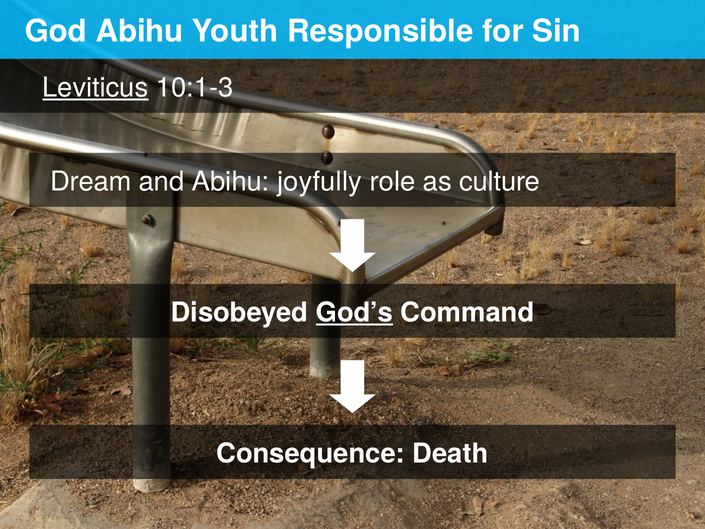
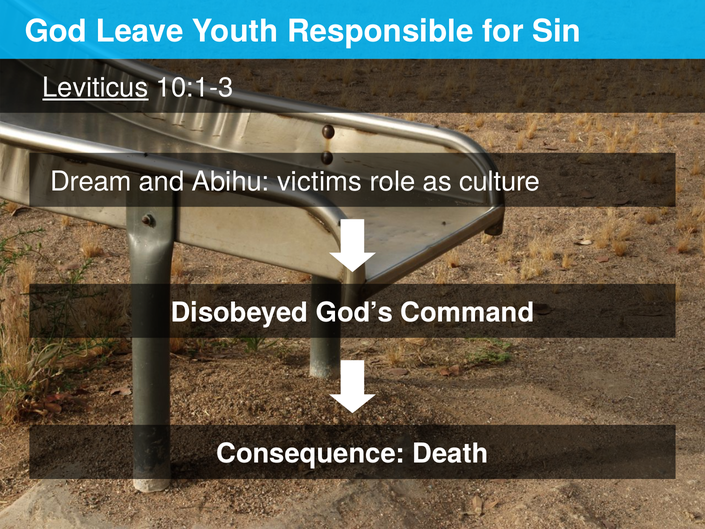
God Abihu: Abihu -> Leave
joyfully: joyfully -> victims
God’s underline: present -> none
